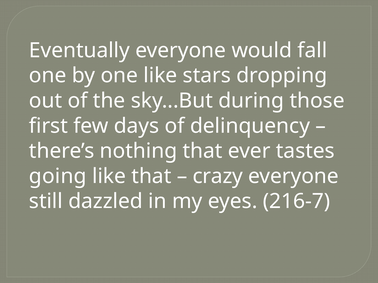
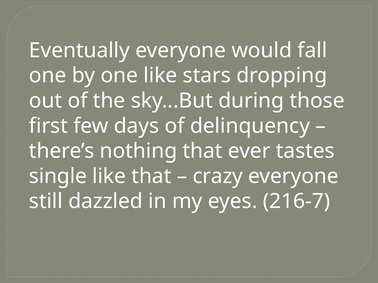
going: going -> single
